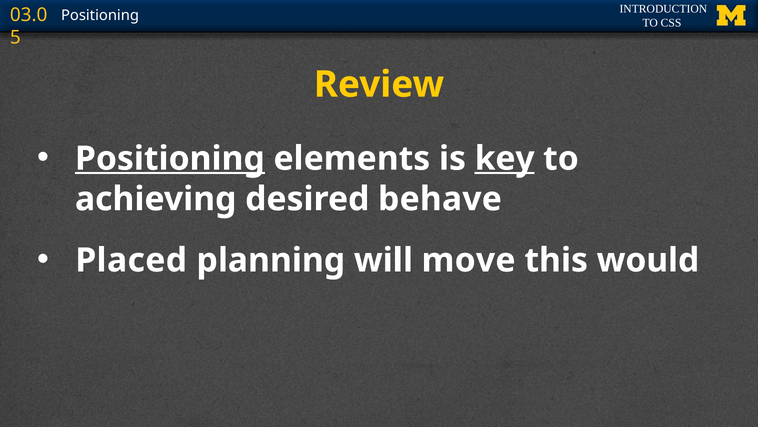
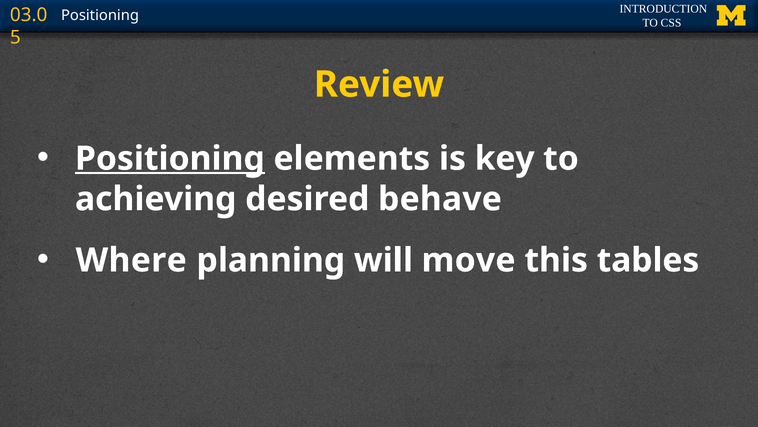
key underline: present -> none
Placed: Placed -> Where
would: would -> tables
